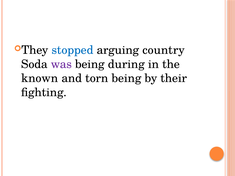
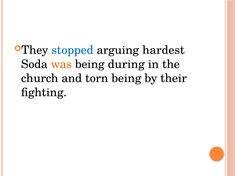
country: country -> hardest
was colour: purple -> orange
known: known -> church
